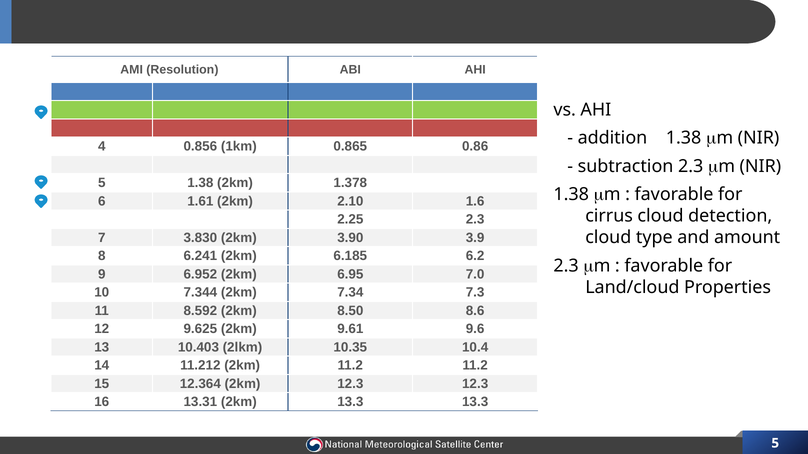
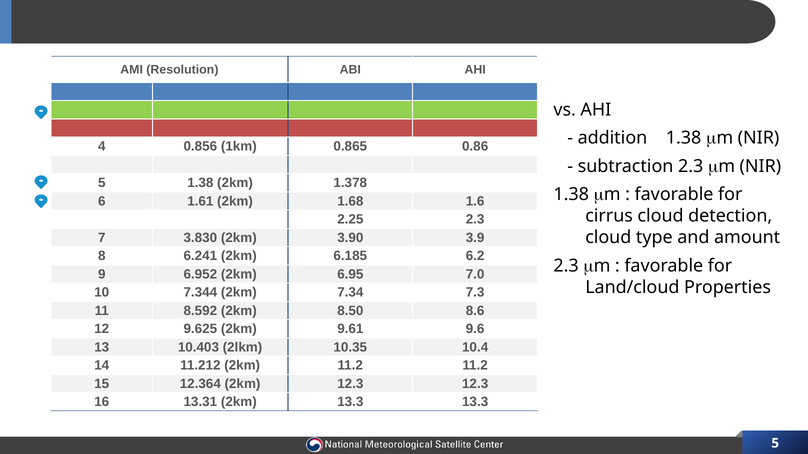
2.10: 2.10 -> 1.68
